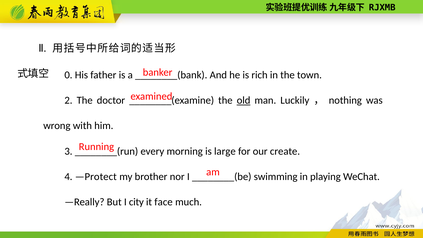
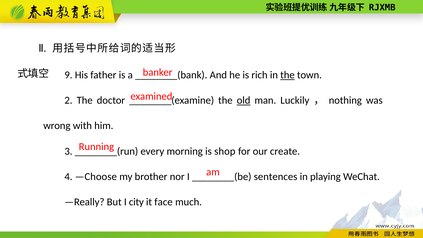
0: 0 -> 9
the at (288, 75) underline: none -> present
large: large -> shop
—Protect: —Protect -> —Choose
swimming: swimming -> sentences
